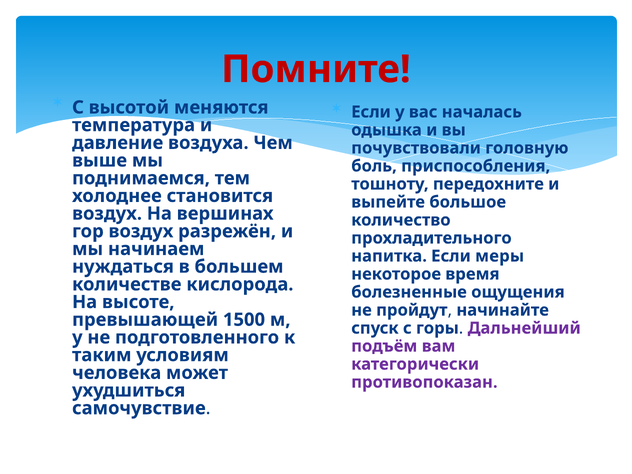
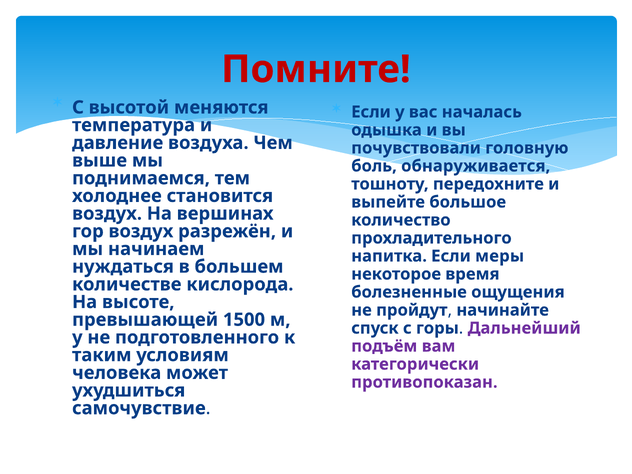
приспособления: приспособления -> обнаруживается
